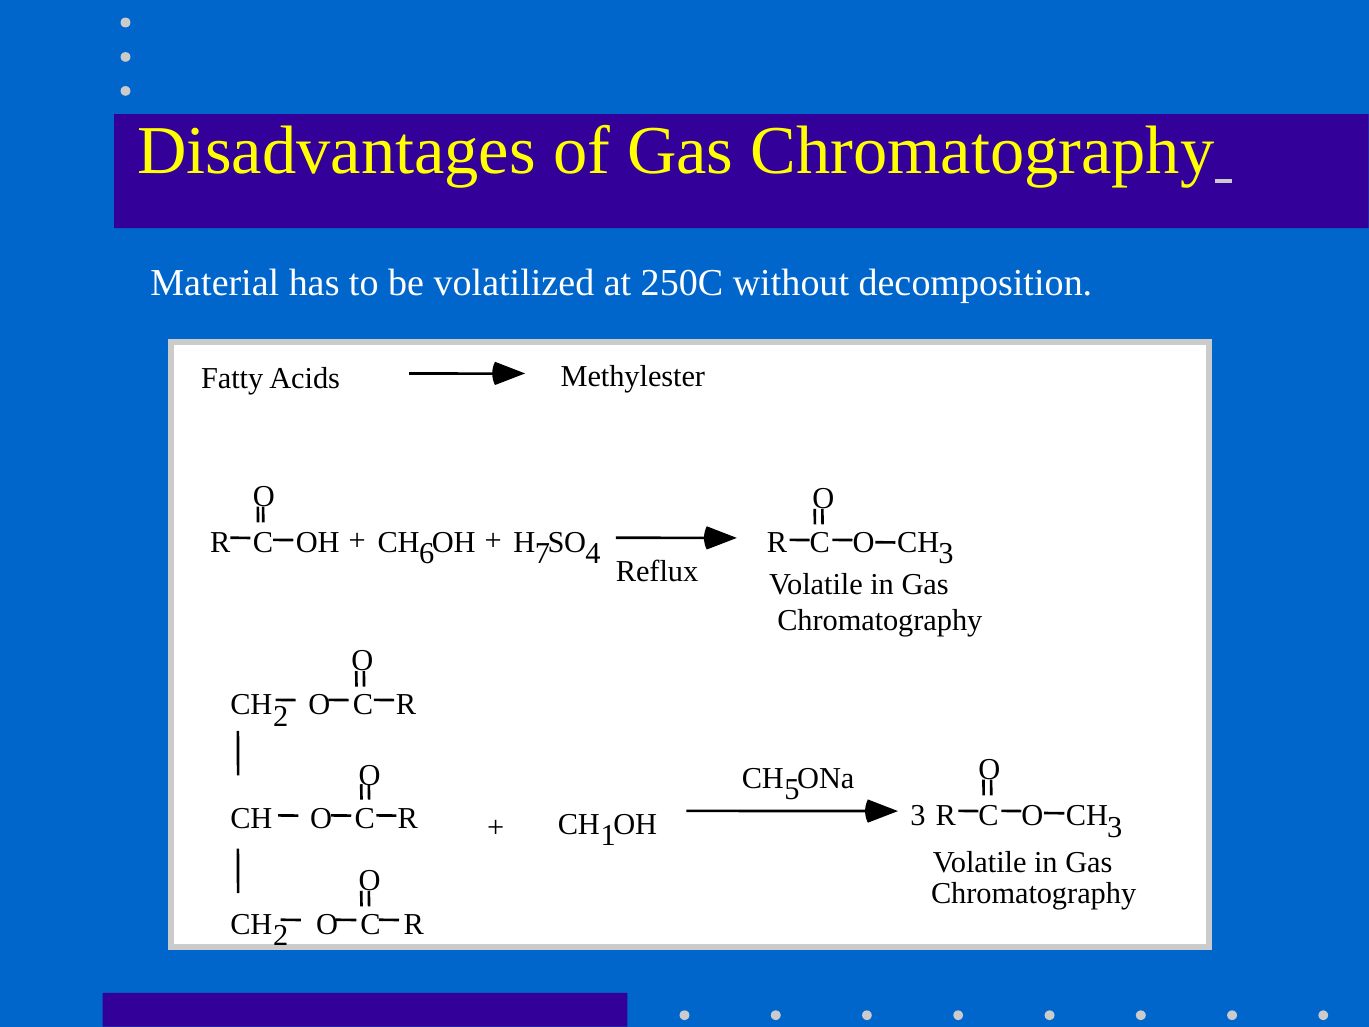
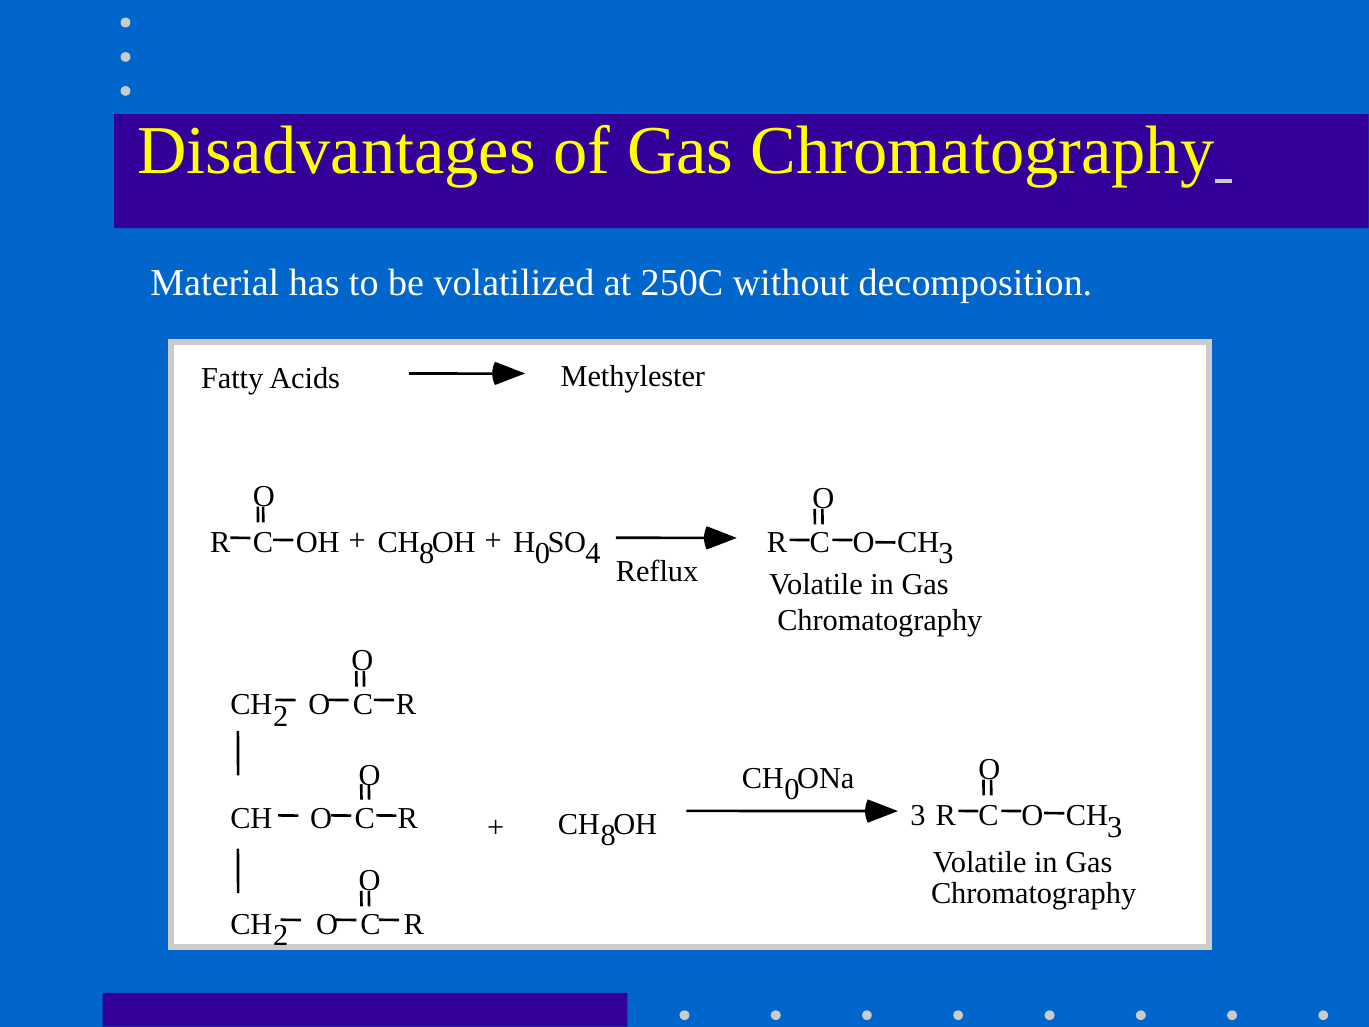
OH CH 6: 6 -> 8
H 7: 7 -> 0
CH 5: 5 -> 0
1 at (608, 836): 1 -> 8
